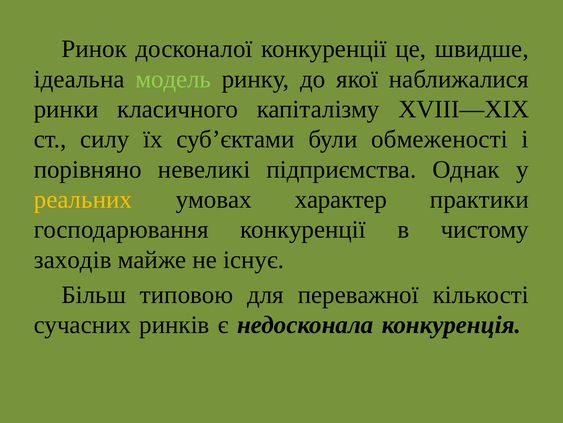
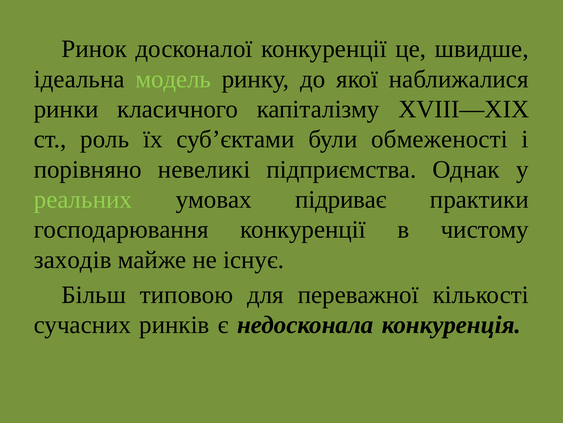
силу: силу -> роль
реальних colour: yellow -> light green
характер: характер -> підриває
